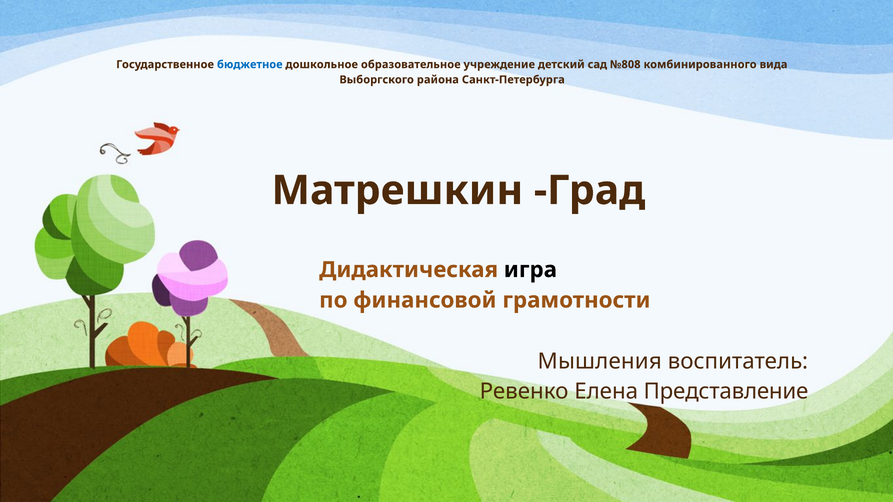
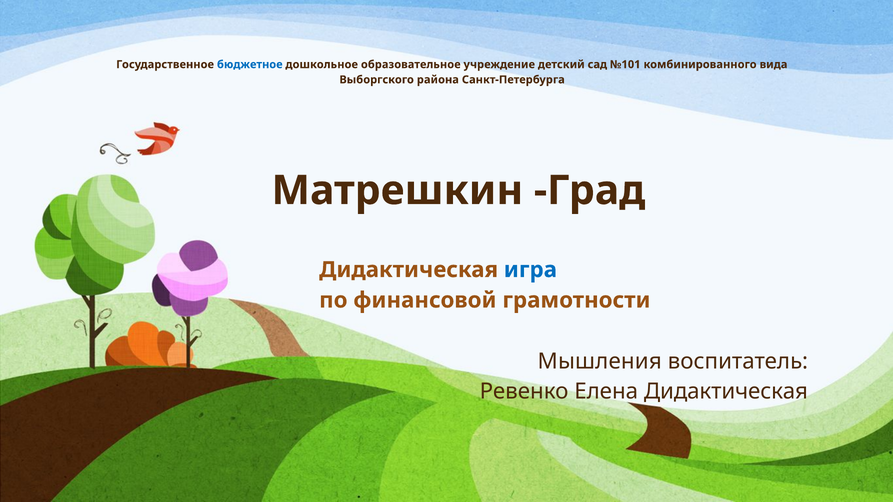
№808: №808 -> №101
игра colour: black -> blue
Елена Представление: Представление -> Дидактическая
